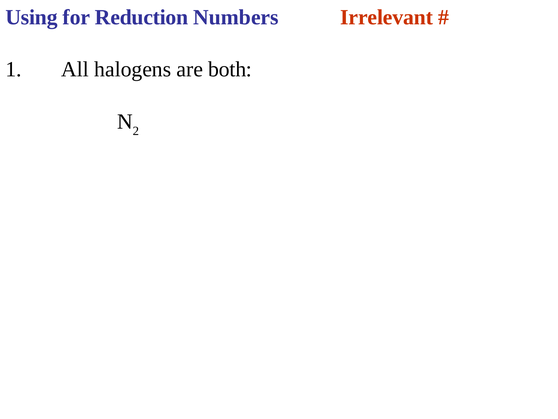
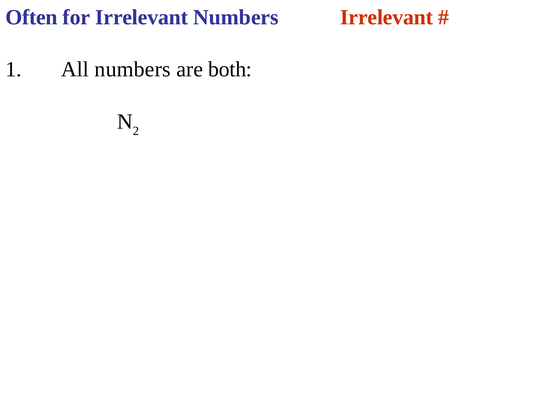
Using: Using -> Often
for Reduction: Reduction -> Irrelevant
All halogens: halogens -> numbers
